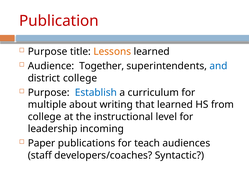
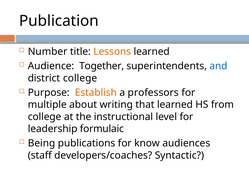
Publication colour: red -> black
Purpose at (48, 52): Purpose -> Number
Establish colour: blue -> orange
curriculum: curriculum -> professors
incoming: incoming -> formulaic
Paper: Paper -> Being
teach: teach -> know
